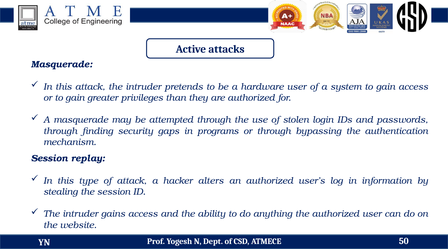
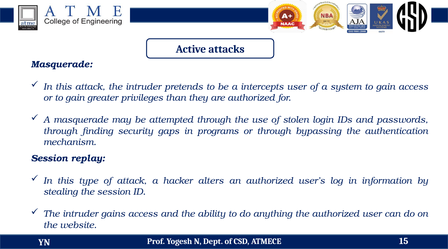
hardware: hardware -> intercepts
50: 50 -> 15
